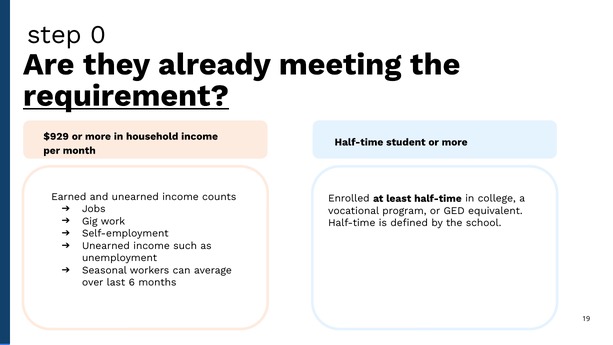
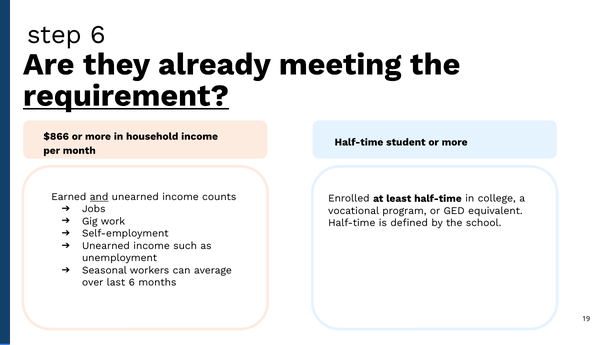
step 0: 0 -> 6
$929: $929 -> $866
and underline: none -> present
